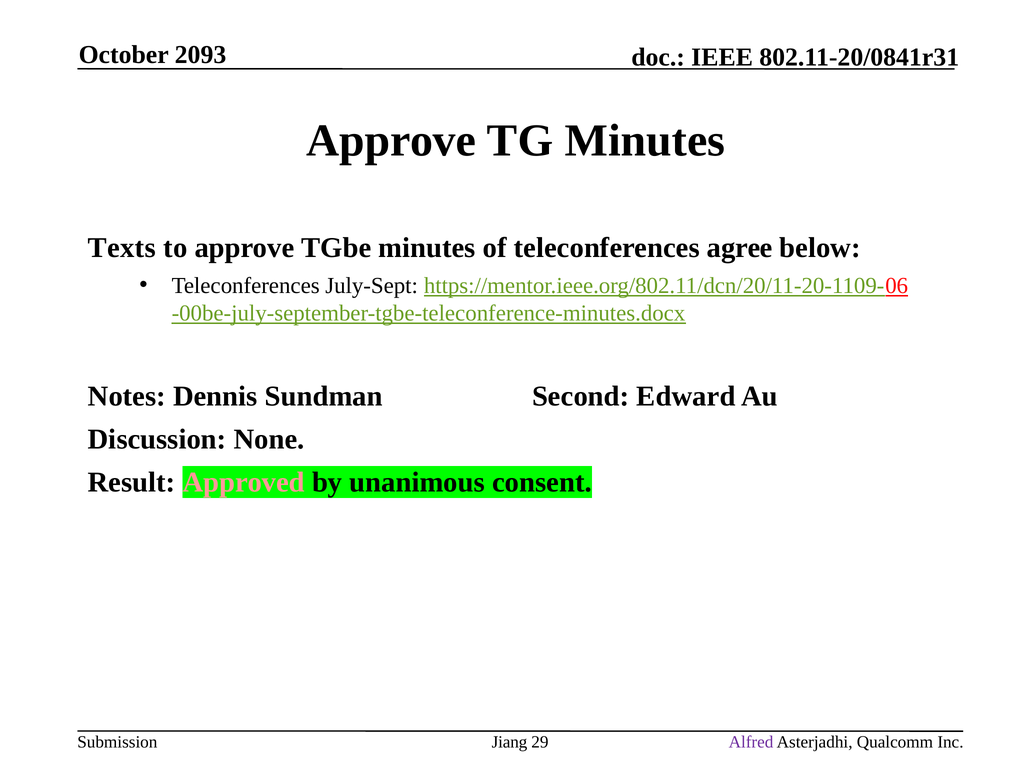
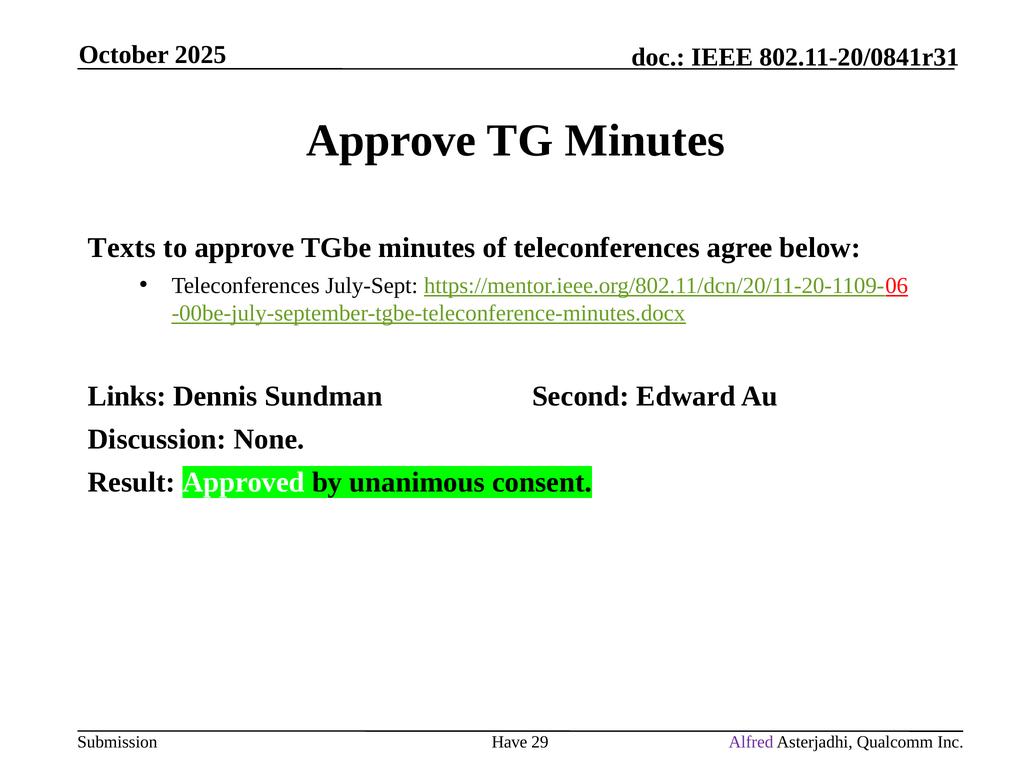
2093: 2093 -> 2025
Notes: Notes -> Links
Approved colour: pink -> white
Jiang: Jiang -> Have
